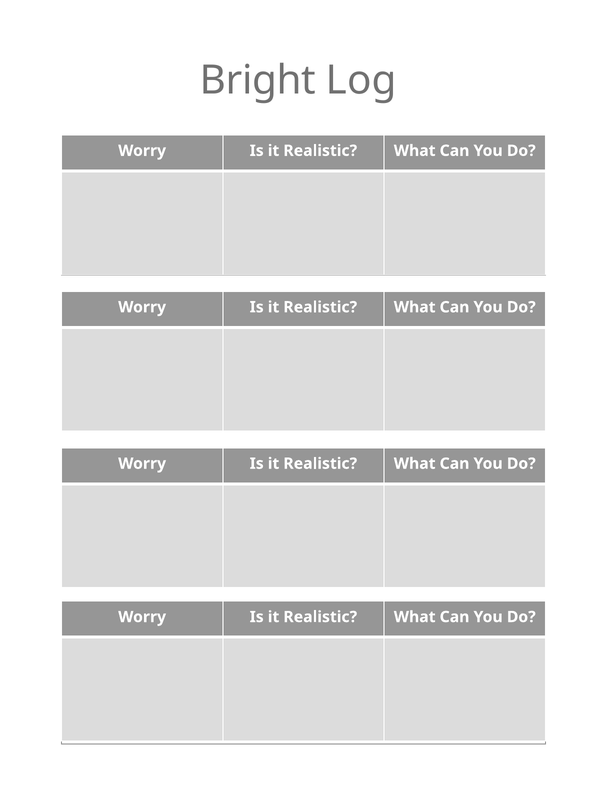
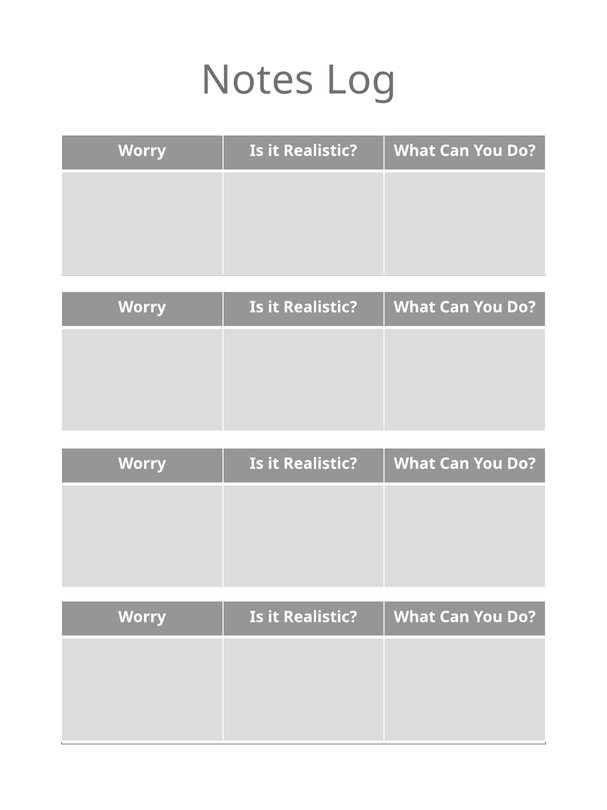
Bright: Bright -> Notes
